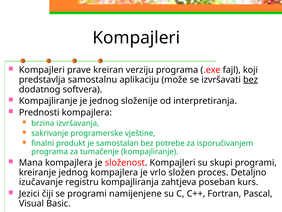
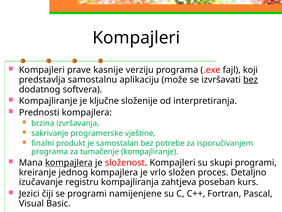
kreiran: kreiran -> kasnije
je jednog: jednog -> ključne
kompajlera at (69, 162) underline: none -> present
